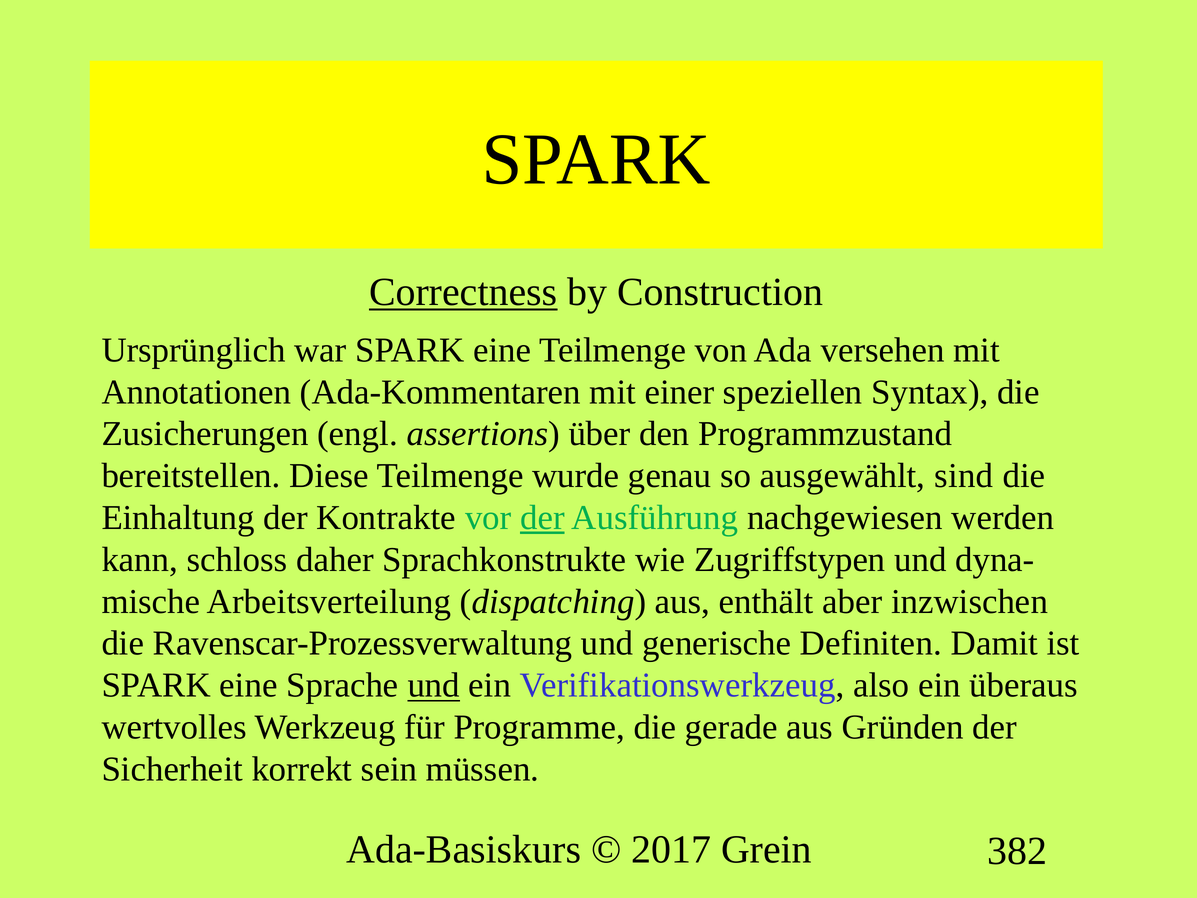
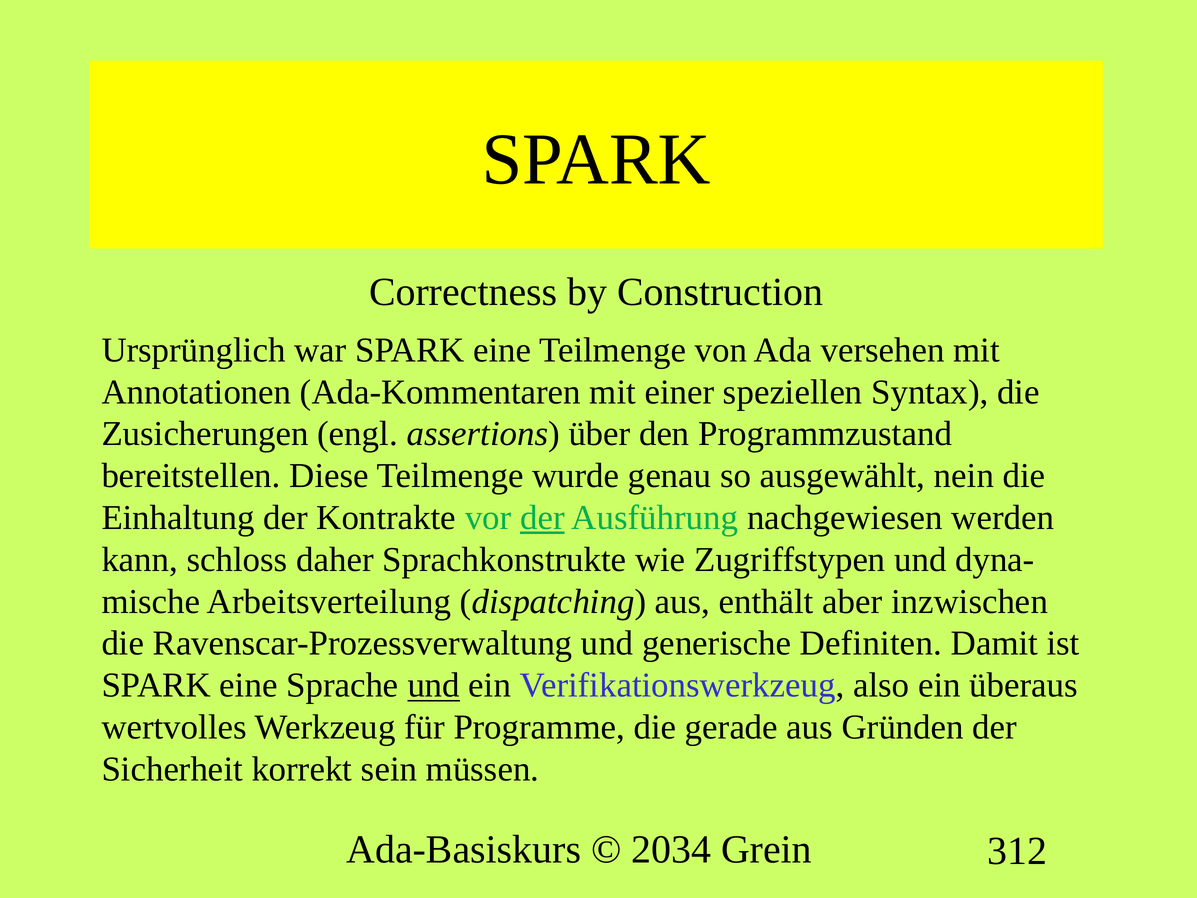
Correctness underline: present -> none
sind: sind -> nein
2017: 2017 -> 2034
382: 382 -> 312
